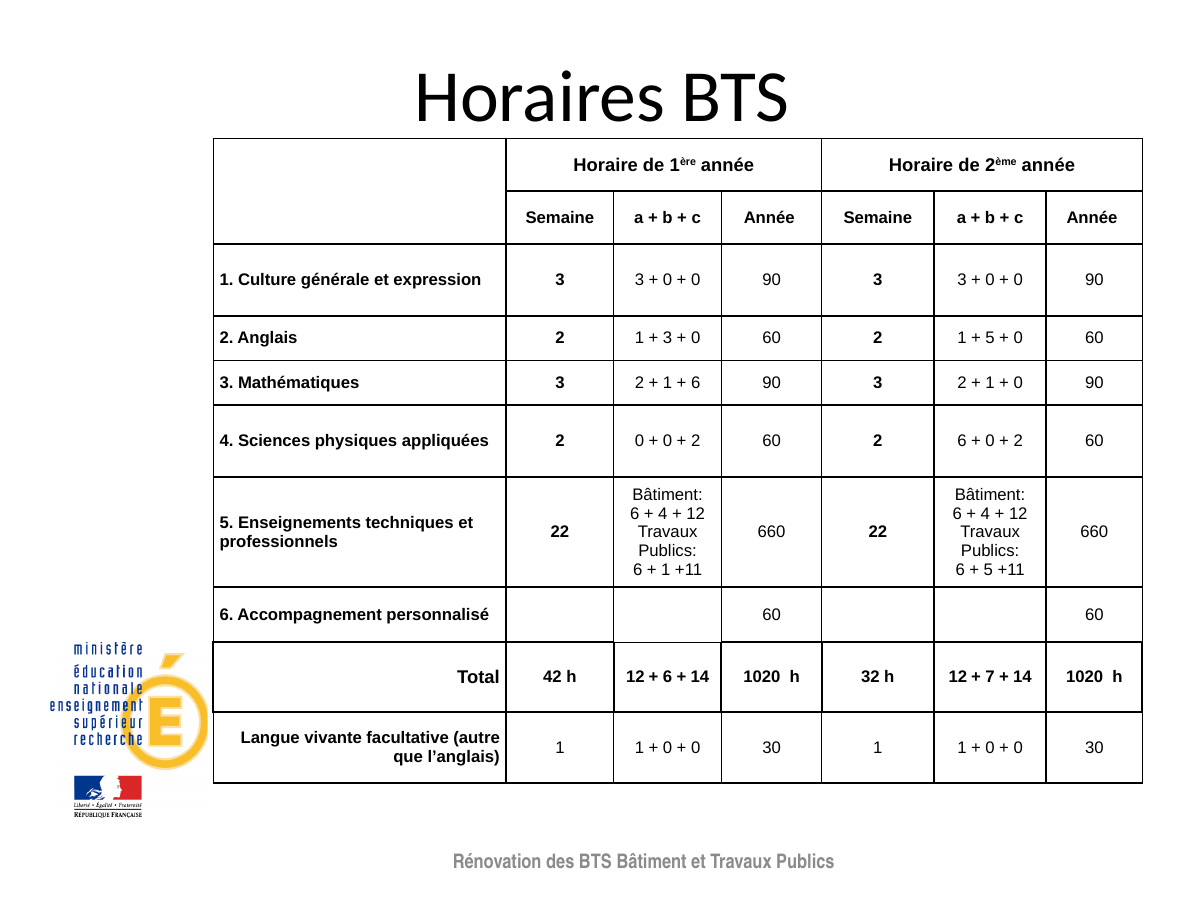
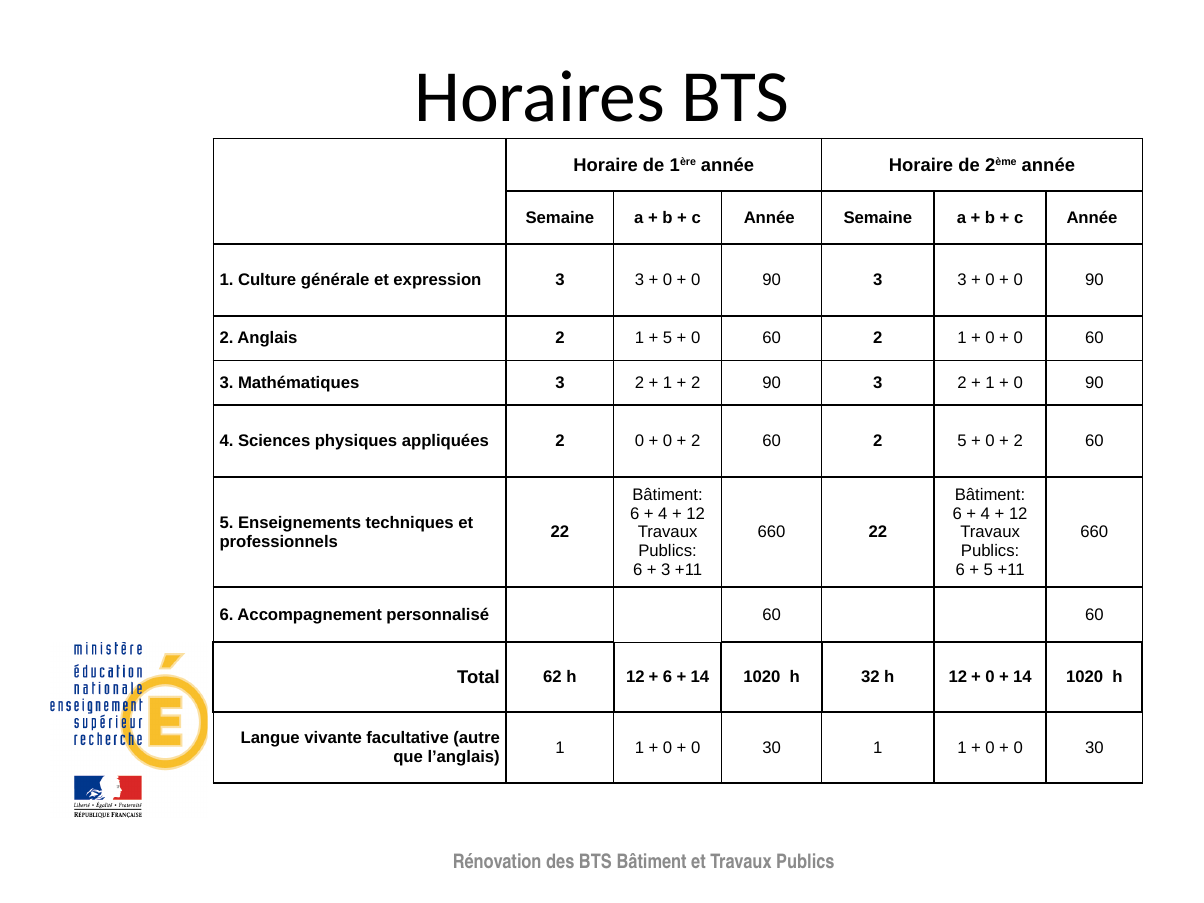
3 at (668, 338): 3 -> 5
5 at (990, 338): 5 -> 0
6 at (696, 383): 6 -> 2
2 6: 6 -> 5
1 at (666, 570): 1 -> 3
42: 42 -> 62
7 at (990, 677): 7 -> 0
